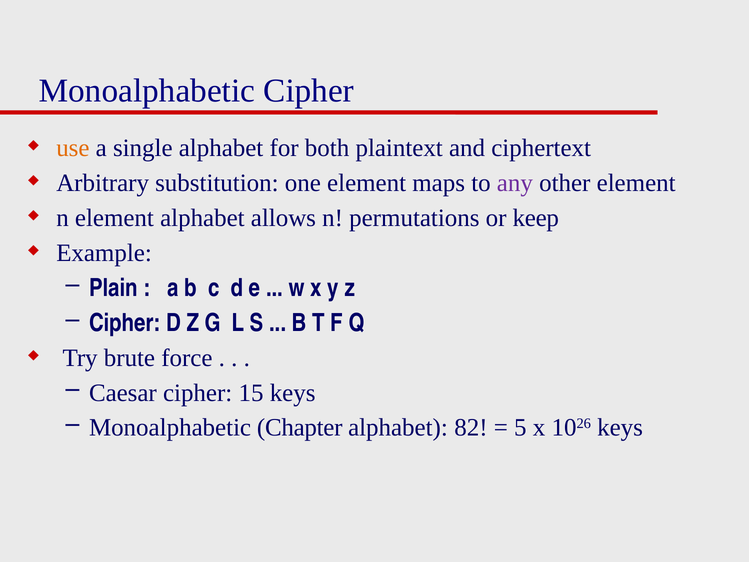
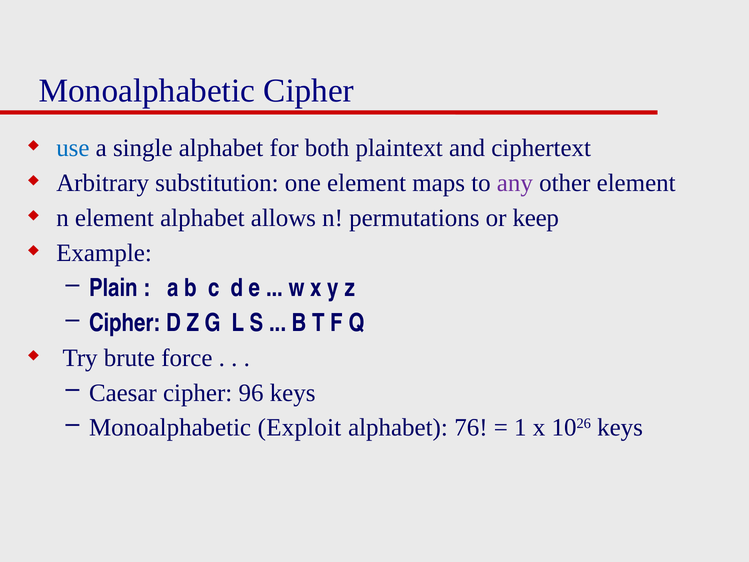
use colour: orange -> blue
15: 15 -> 96
Chapter: Chapter -> Exploit
82: 82 -> 76
5: 5 -> 1
